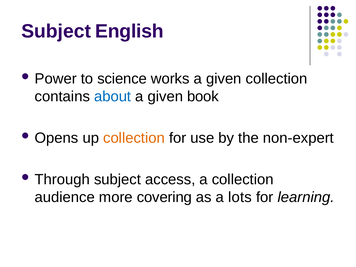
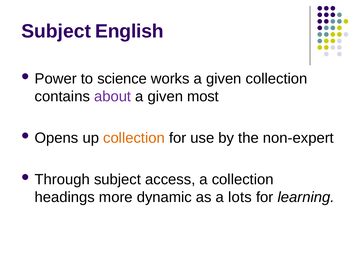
about colour: blue -> purple
book: book -> most
audience: audience -> headings
covering: covering -> dynamic
